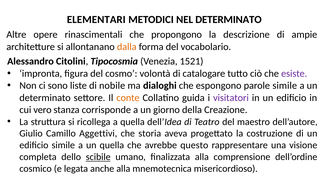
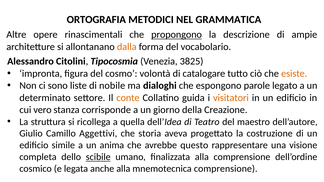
ELEMENTARI: ELEMENTARI -> ORTOGRAFIA
NEL DETERMINATO: DETERMINATO -> GRAMMATICA
propongono underline: none -> present
1521: 1521 -> 3825
esiste colour: purple -> orange
parole simile: simile -> legato
visitatori colour: purple -> orange
un quella: quella -> anima
mnemotecnica misericordioso: misericordioso -> comprensione
